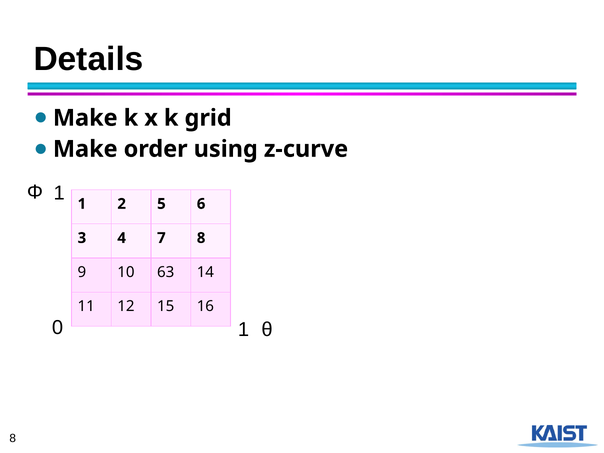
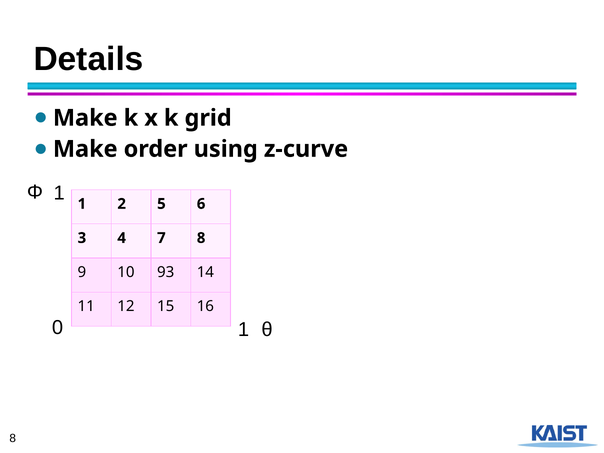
63: 63 -> 93
